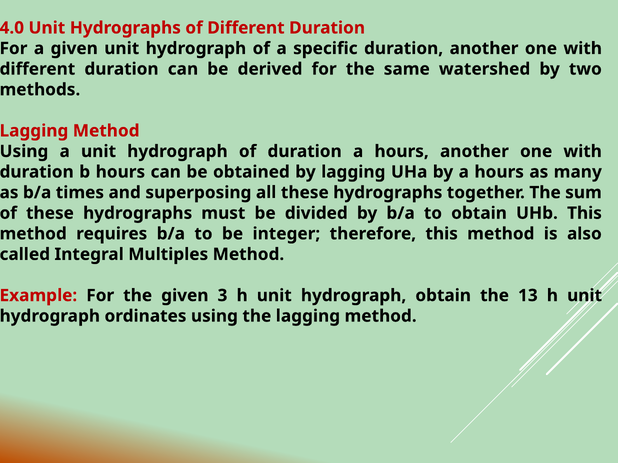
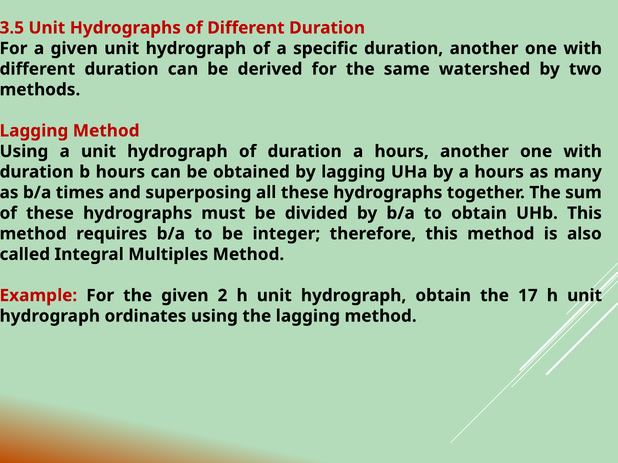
4.0: 4.0 -> 3.5
3: 3 -> 2
13: 13 -> 17
